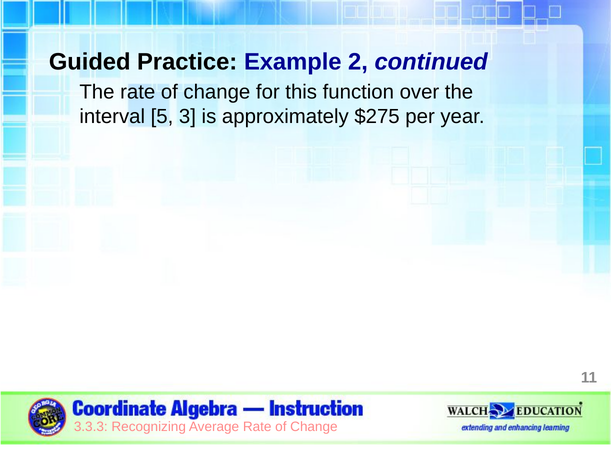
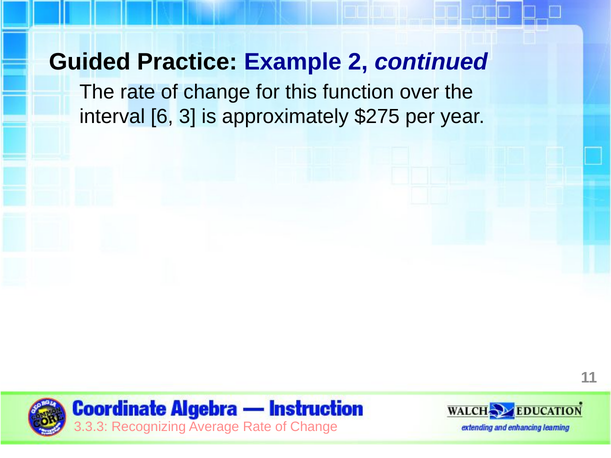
5: 5 -> 6
